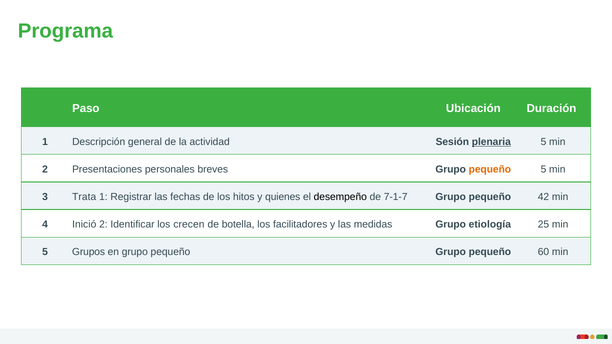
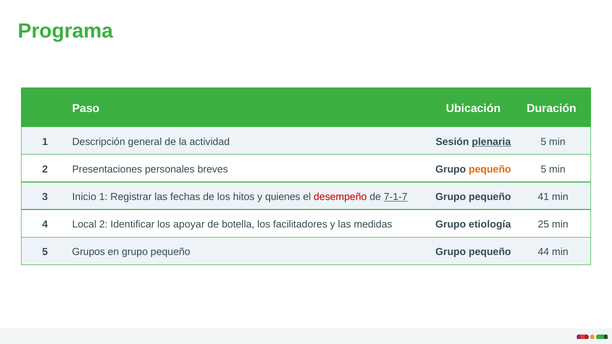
Trata: Trata -> Inicio
desempeño colour: black -> red
7-1-7 underline: none -> present
42: 42 -> 41
Inició: Inició -> Local
crecen: crecen -> apoyar
60: 60 -> 44
